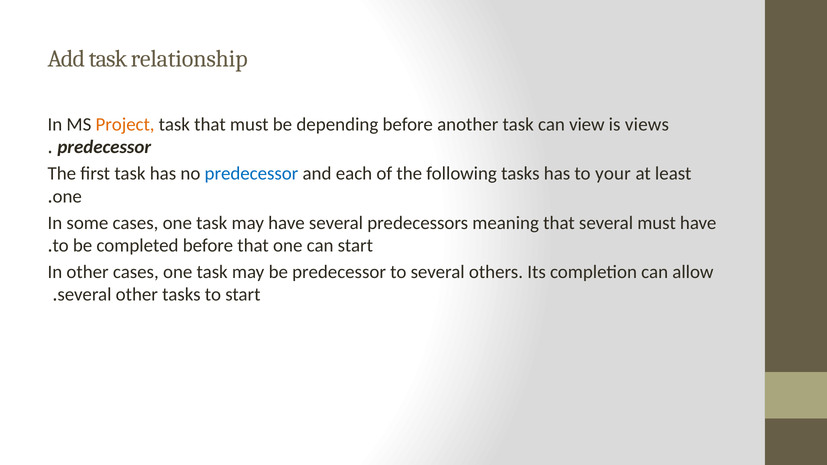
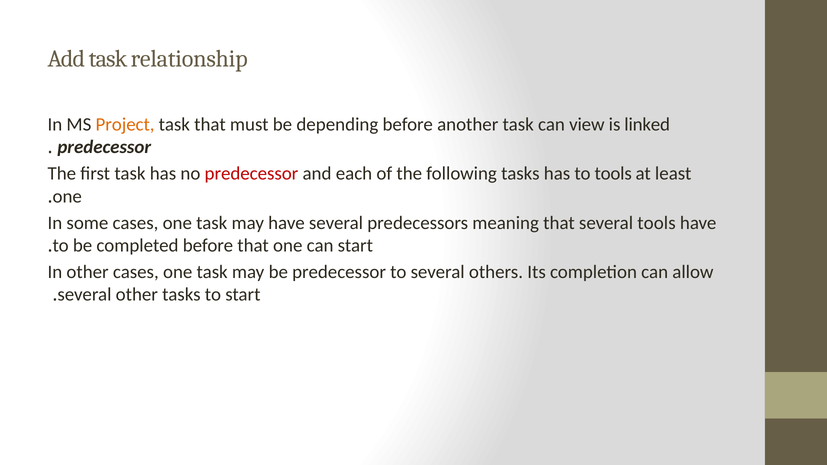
views: views -> linked
predecessor at (251, 174) colour: blue -> red
to your: your -> tools
several must: must -> tools
